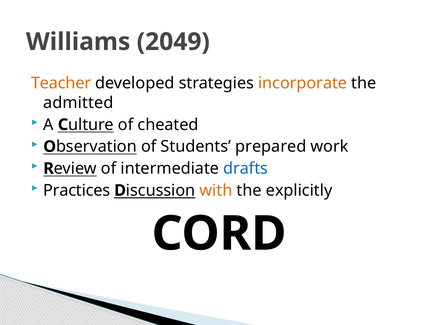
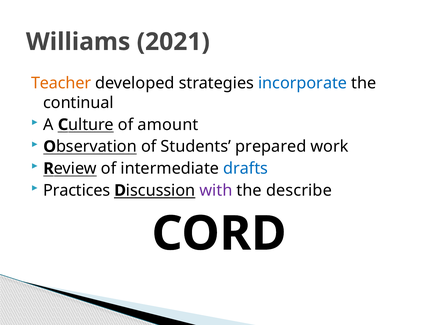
2049: 2049 -> 2021
incorporate colour: orange -> blue
admitted: admitted -> continual
cheated: cheated -> amount
with colour: orange -> purple
explicitly: explicitly -> describe
